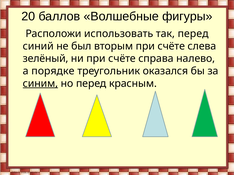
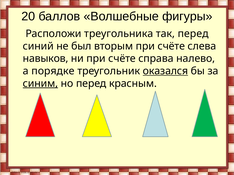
использовать: использовать -> треугольника
зелёный: зелёный -> навыков
оказался underline: none -> present
